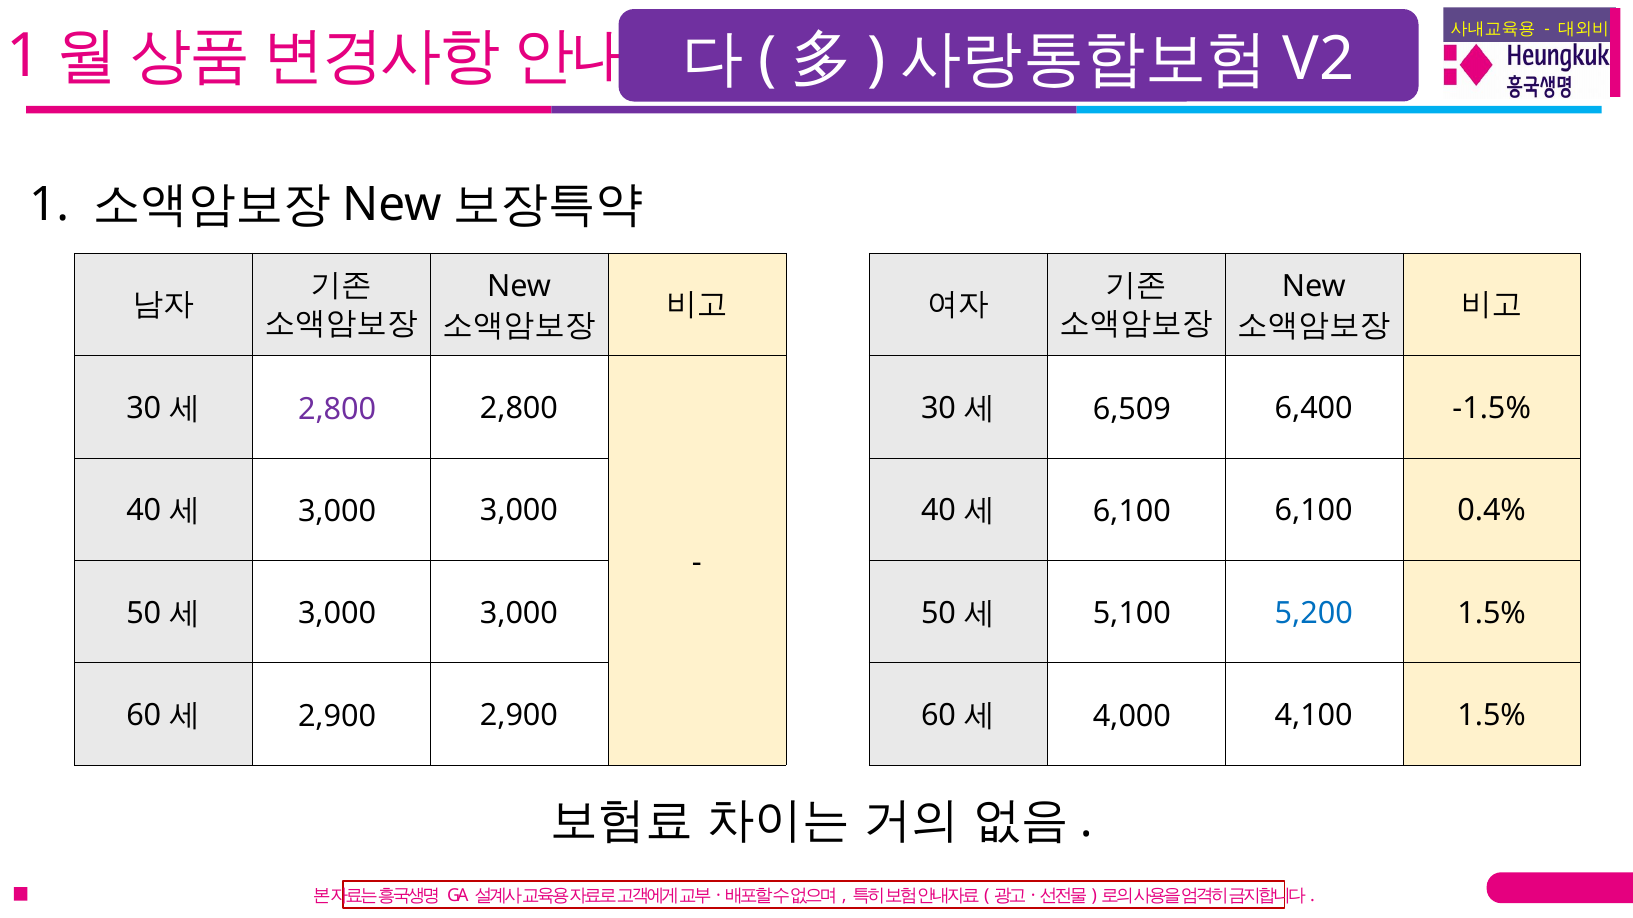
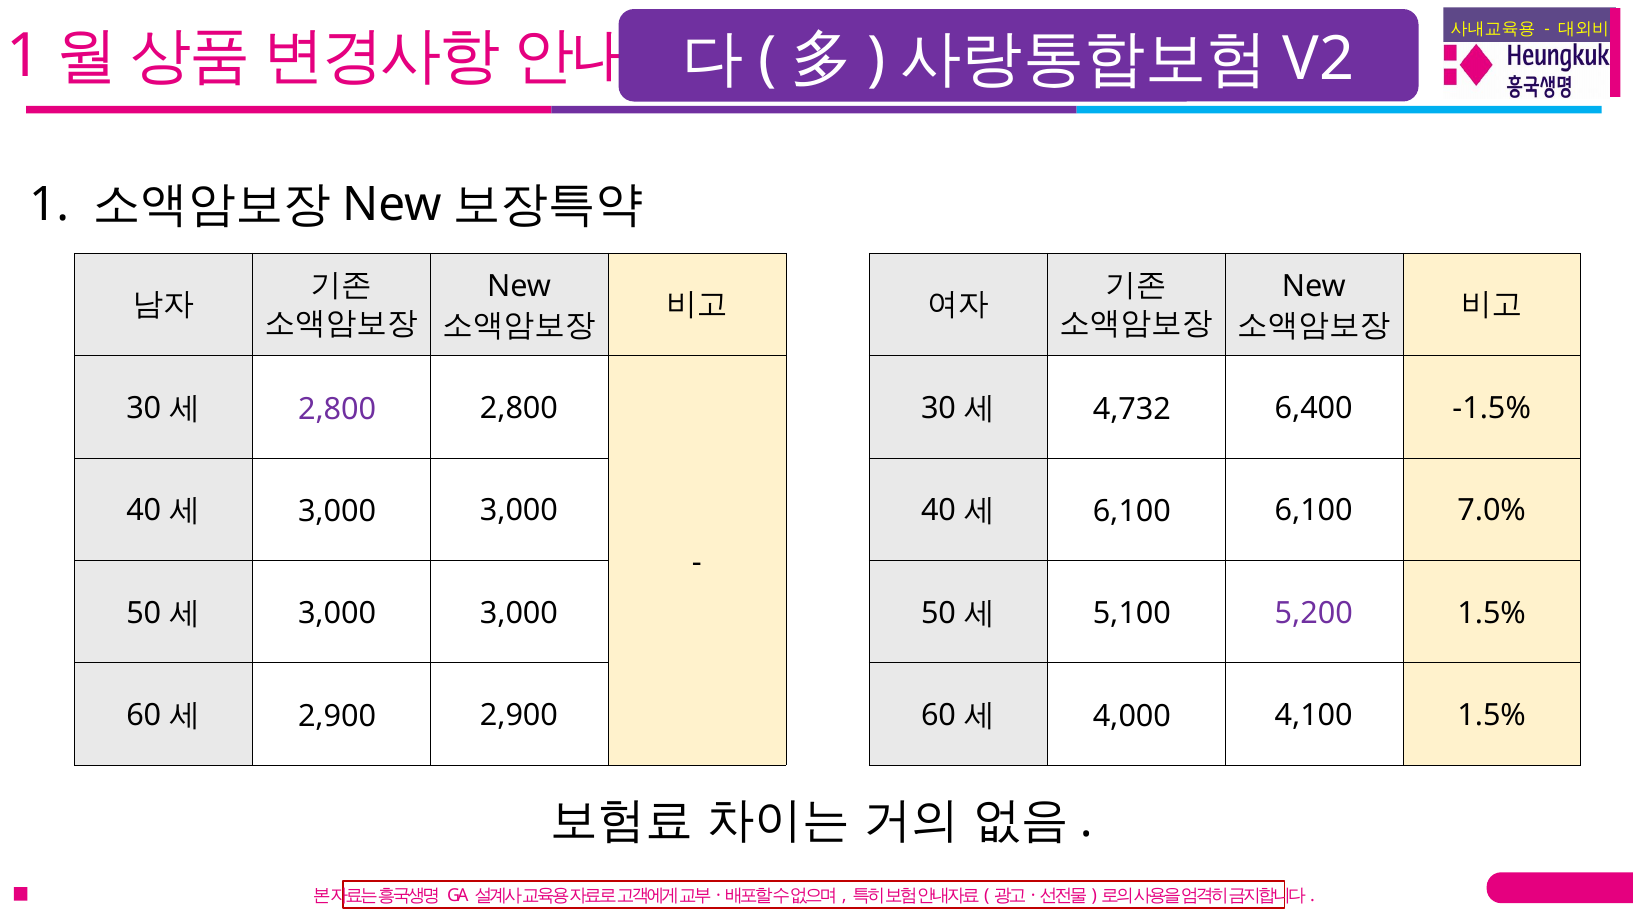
6,509: 6,509 -> 4,732
0.4%: 0.4% -> 7.0%
5,200 colour: blue -> purple
